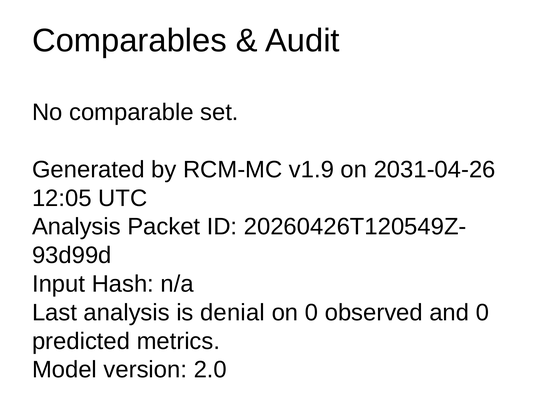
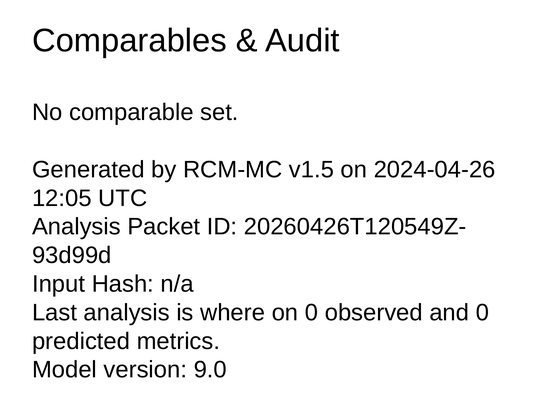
v1.9: v1.9 -> v1.5
2031-04-26: 2031-04-26 -> 2024-04-26
denial: denial -> where
2.0: 2.0 -> 9.0
